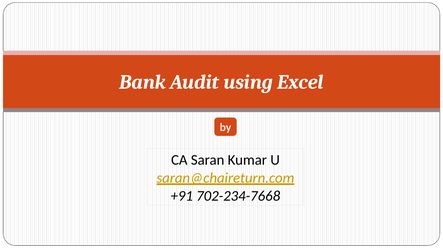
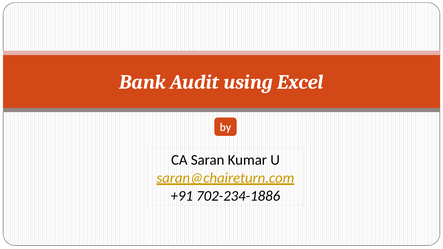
702-234-7668: 702-234-7668 -> 702-234-1886
